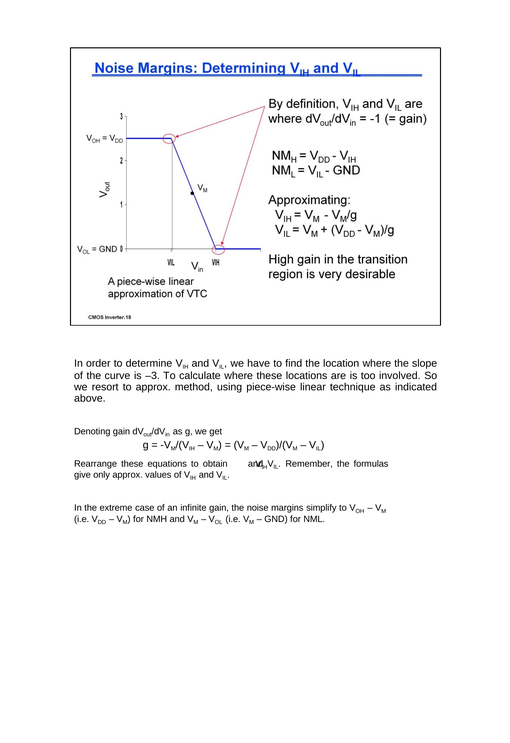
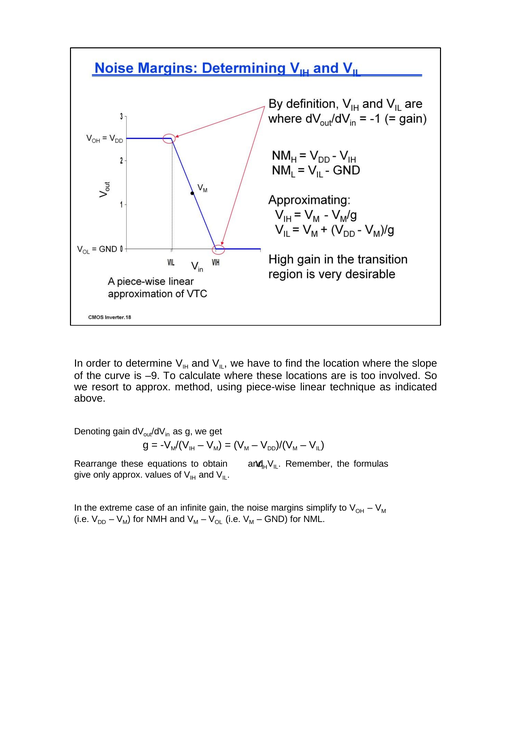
–3: –3 -> –9
